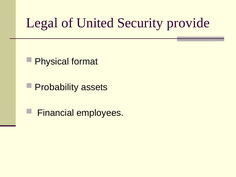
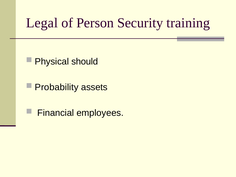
United: United -> Person
provide: provide -> training
format: format -> should
